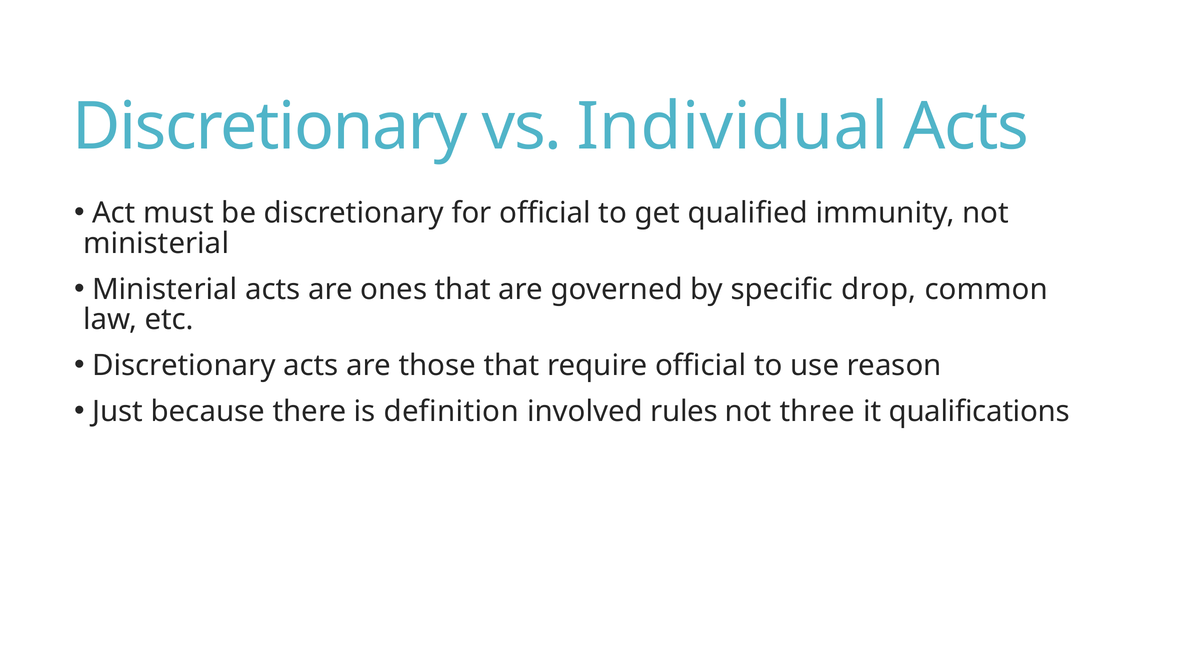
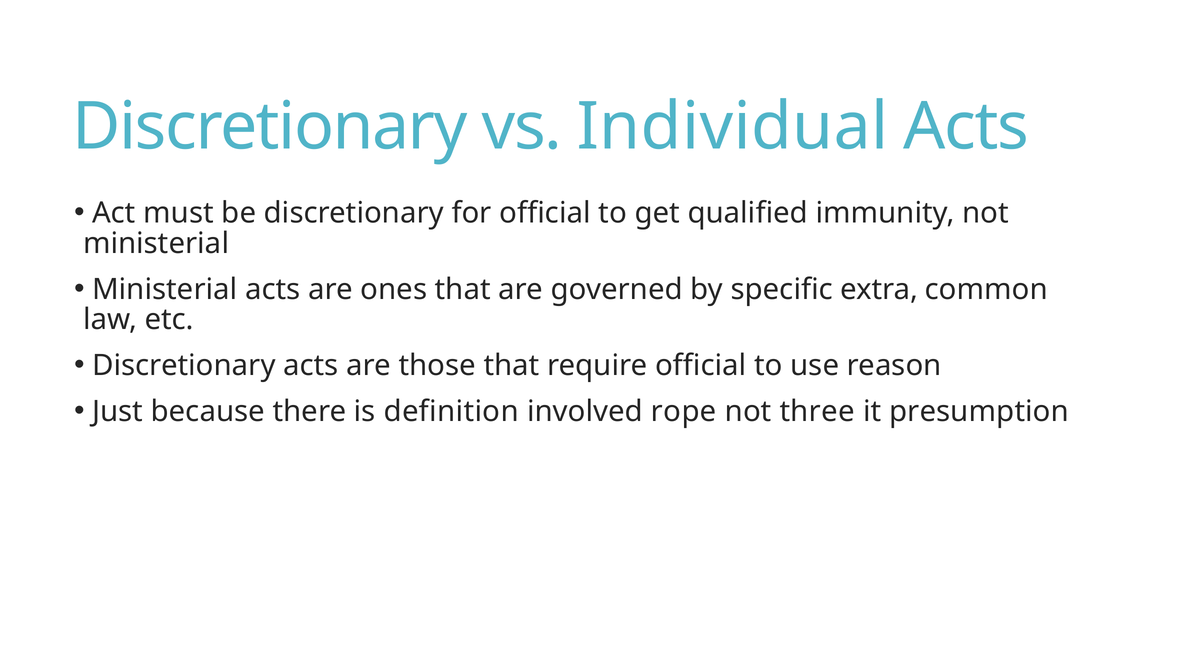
drop: drop -> extra
rules: rules -> rope
qualifications: qualifications -> presumption
